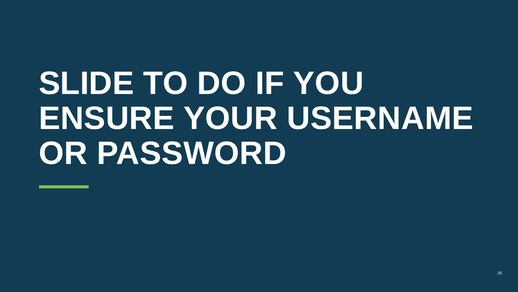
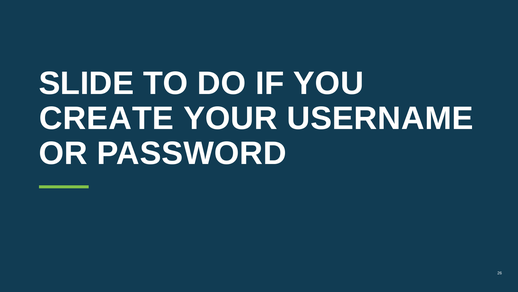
ENSURE: ENSURE -> CREATE
